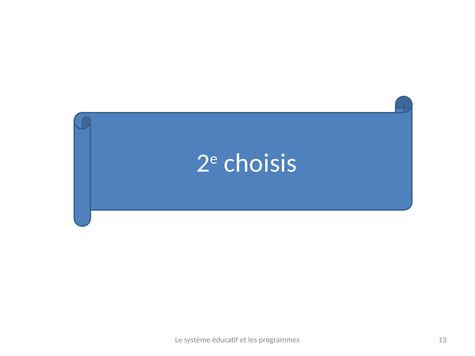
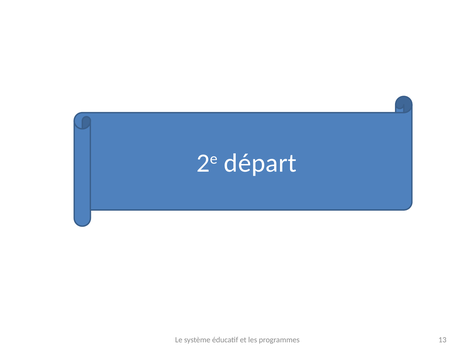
choisis: choisis -> départ
